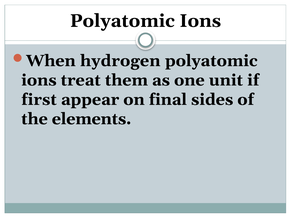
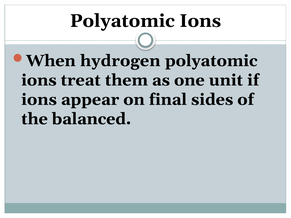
first at (39, 100): first -> ions
elements: elements -> balanced
